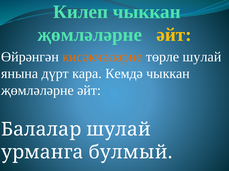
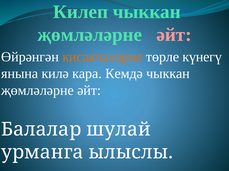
әйт at (174, 35) colour: yellow -> pink
төрле шулай: шулай -> күнегү
дүрт: дүрт -> килә
булмый: булмый -> ылыслы
